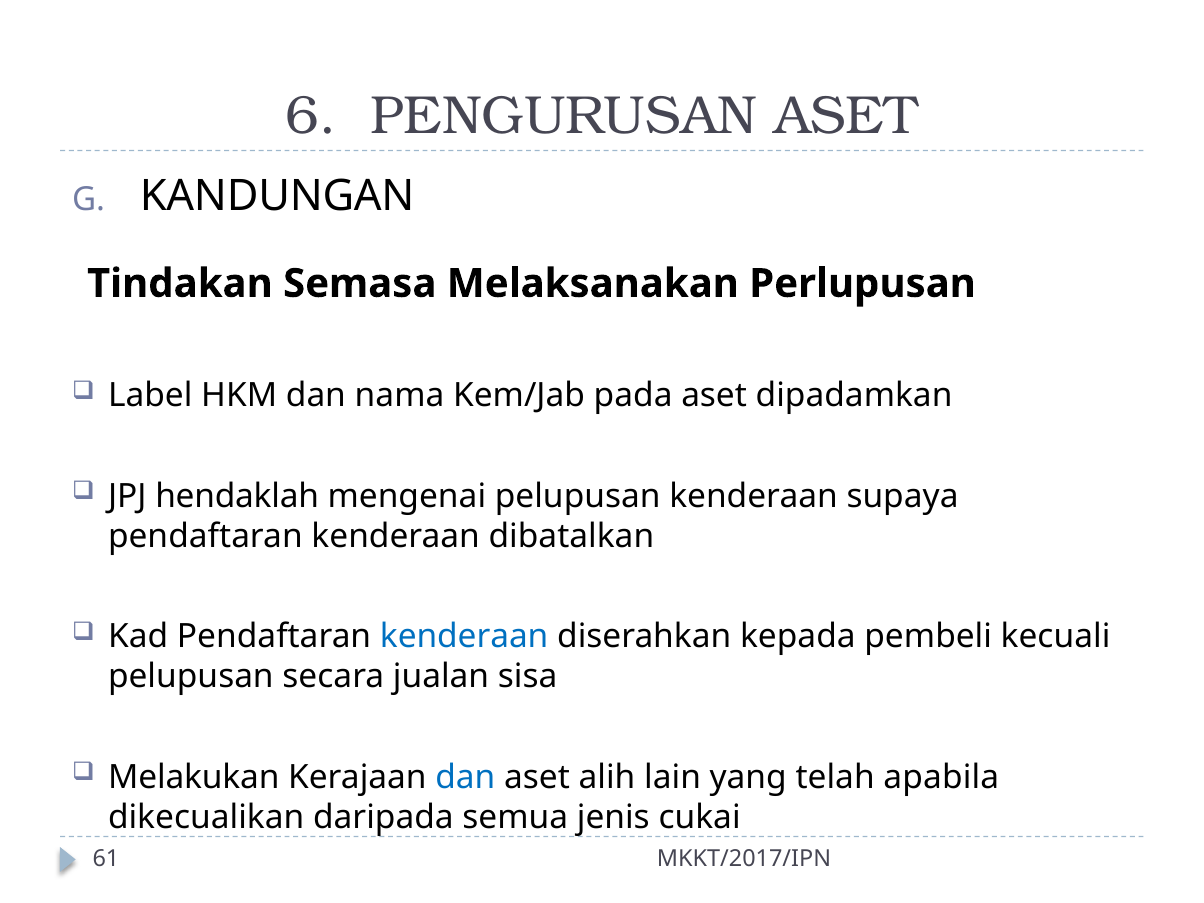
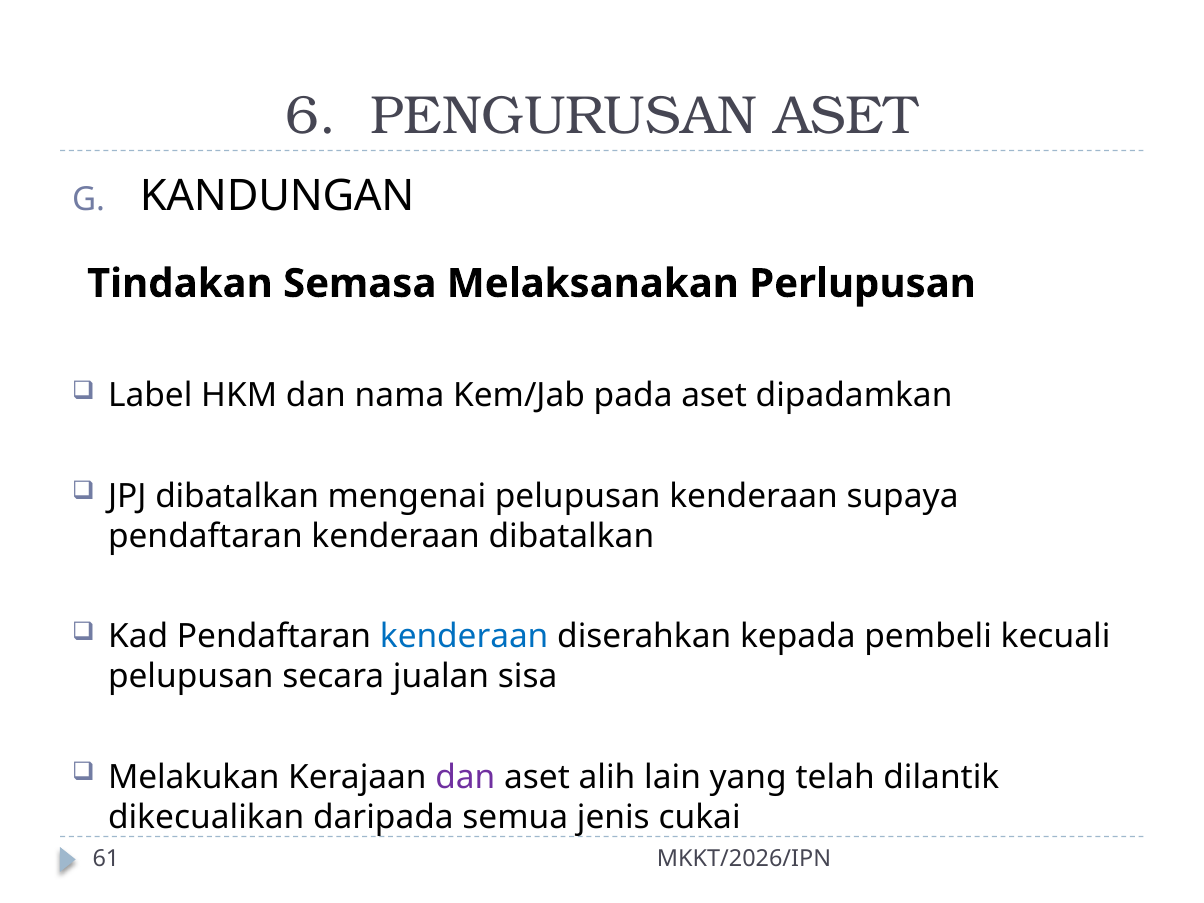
JPJ hendaklah: hendaklah -> dibatalkan
dan at (465, 777) colour: blue -> purple
apabila: apabila -> dilantik
MKKT/2017/IPN: MKKT/2017/IPN -> MKKT/2026/IPN
